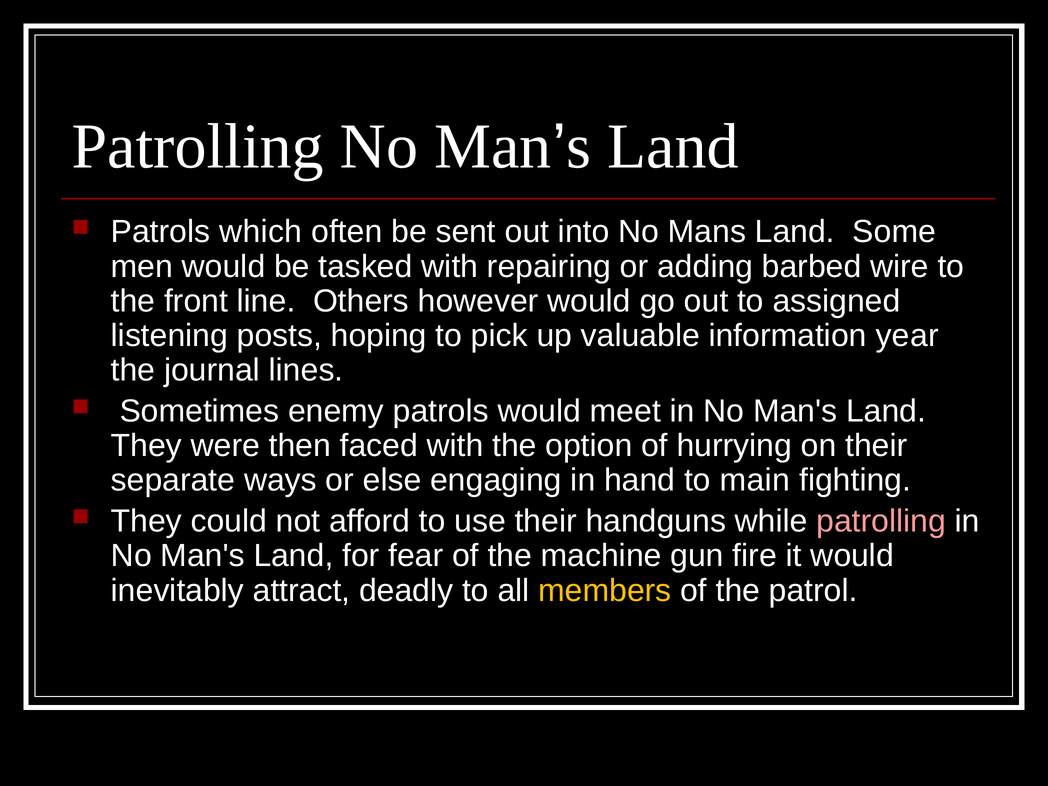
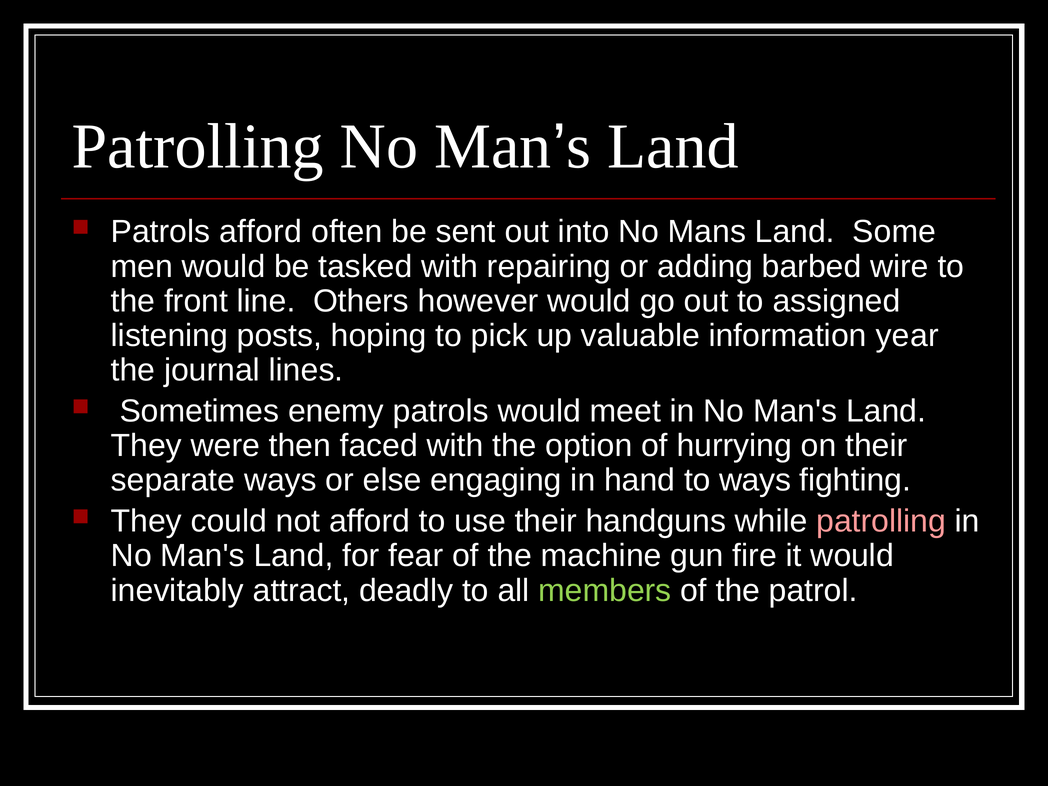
Patrols which: which -> afford
to main: main -> ways
members colour: yellow -> light green
